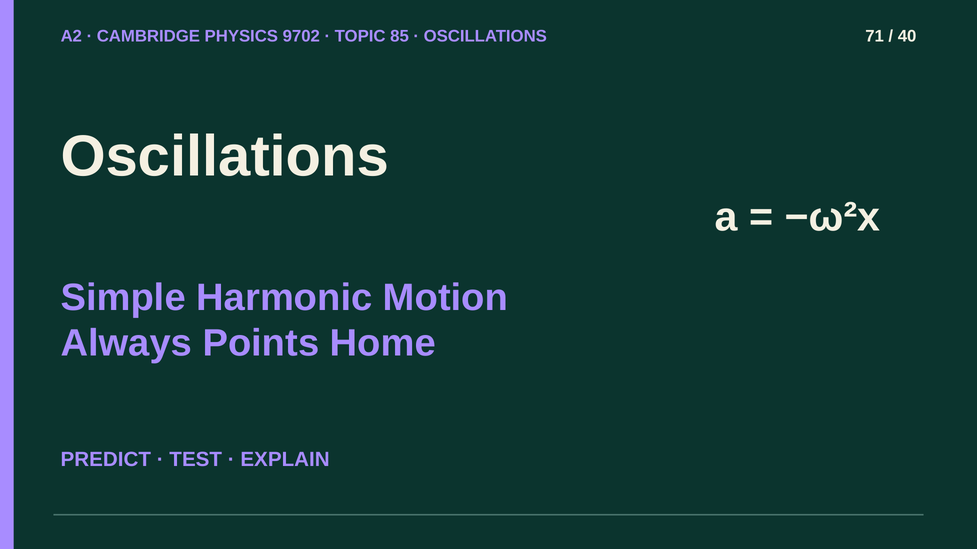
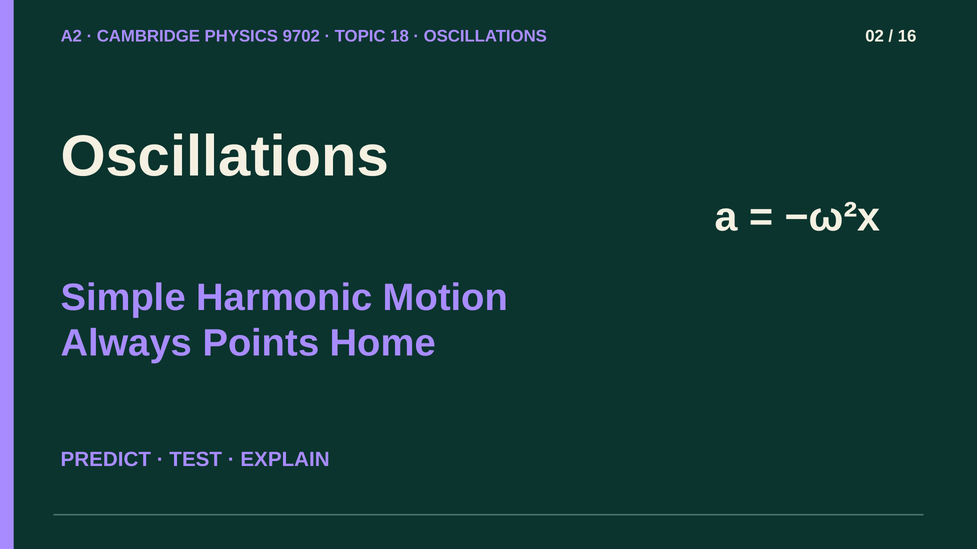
85: 85 -> 18
71: 71 -> 02
40: 40 -> 16
